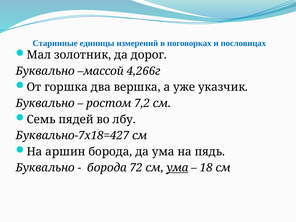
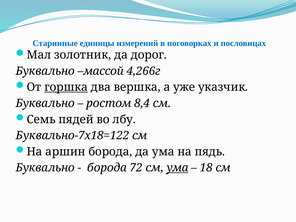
горшка underline: none -> present
7,2: 7,2 -> 8,4
Буквально-7х18=427: Буквально-7х18=427 -> Буквально-7х18=122
